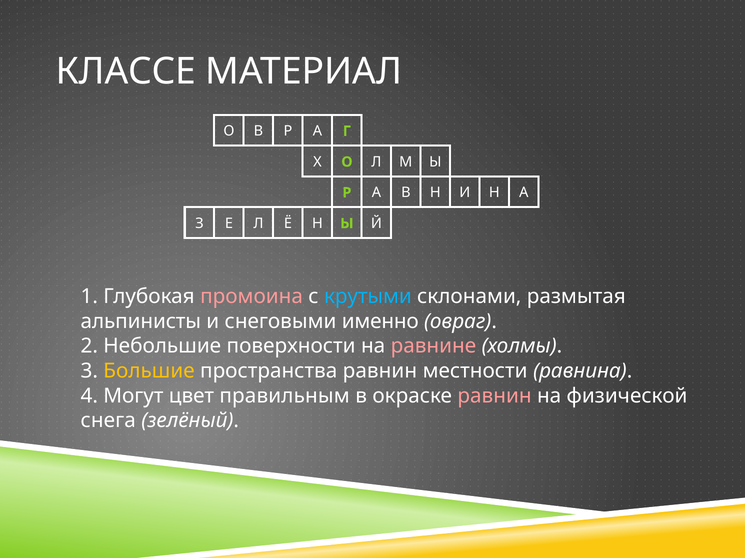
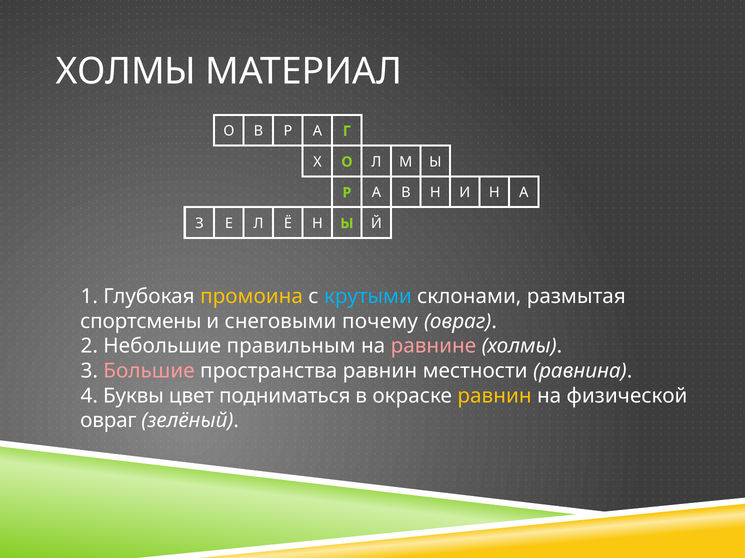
КЛАССЕ at (126, 72): КЛАССЕ -> ХОЛМЫ
промоина colour: pink -> yellow
альпинисты: альпинисты -> спортсмены
именно: именно -> почему
поверхности: поверхности -> правильным
Большие colour: yellow -> pink
Могут: Могут -> Буквы
правильным: правильным -> подниматься
равнин at (495, 396) colour: pink -> yellow
снега at (108, 421): снега -> овраг
